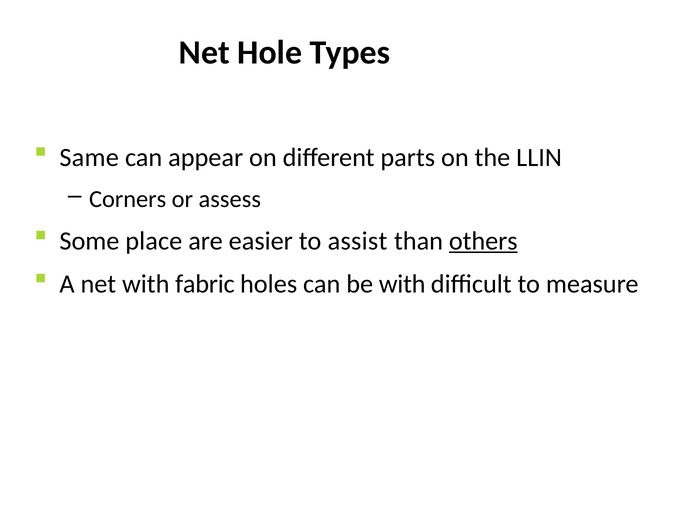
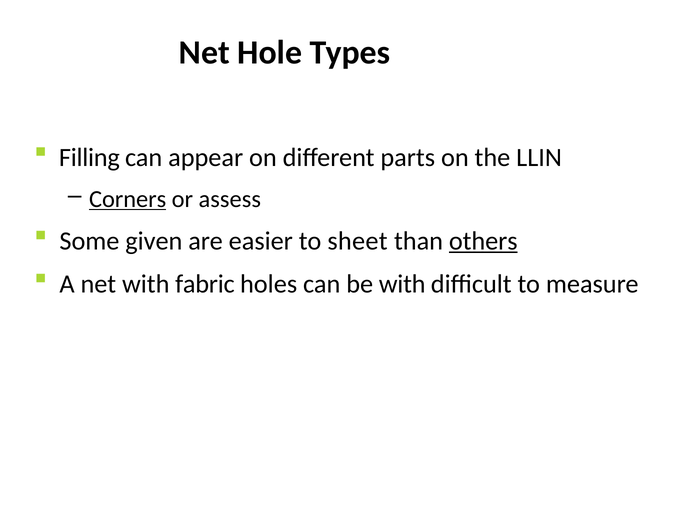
Same: Same -> Filling
Corners underline: none -> present
place: place -> given
assist: assist -> sheet
